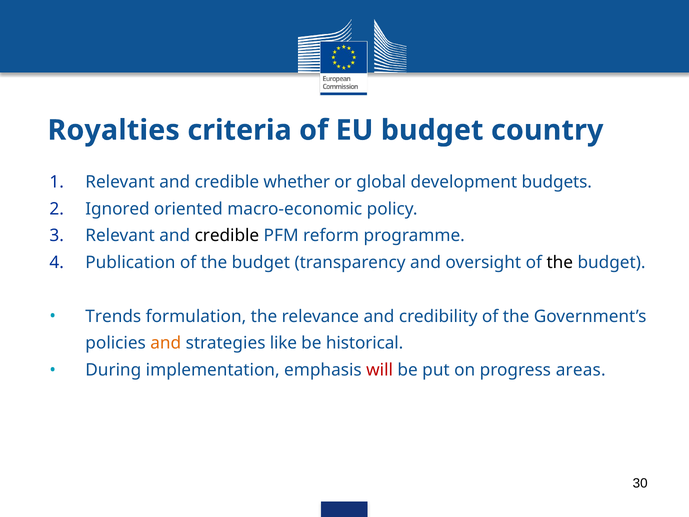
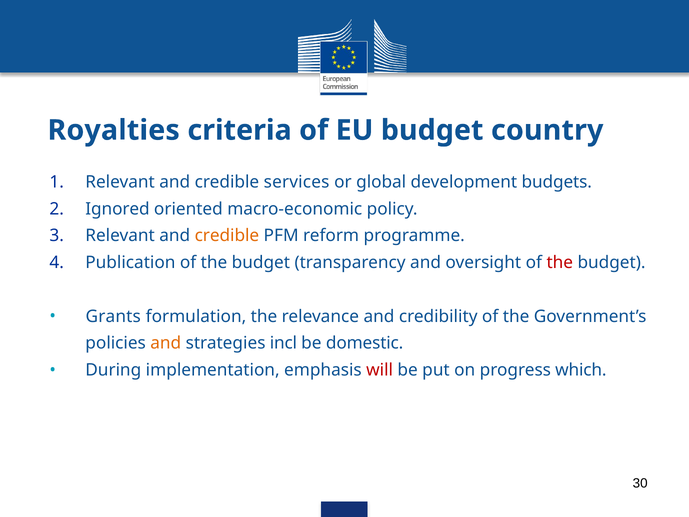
whether: whether -> services
credible at (227, 236) colour: black -> orange
the at (560, 263) colour: black -> red
Trends: Trends -> Grants
like: like -> incl
historical: historical -> domestic
areas: areas -> which
